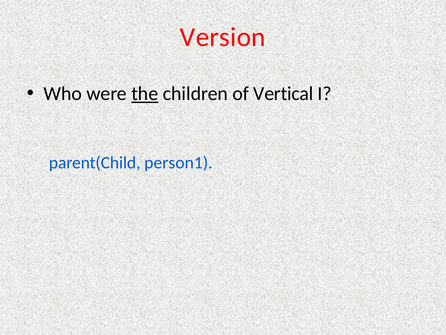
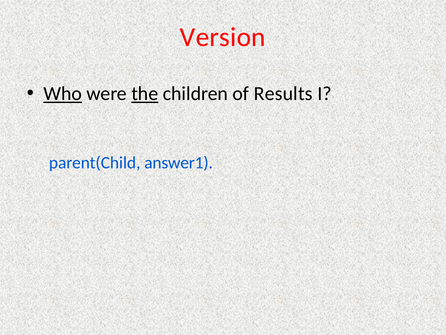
Who underline: none -> present
Vertical: Vertical -> Results
person1: person1 -> answer1
